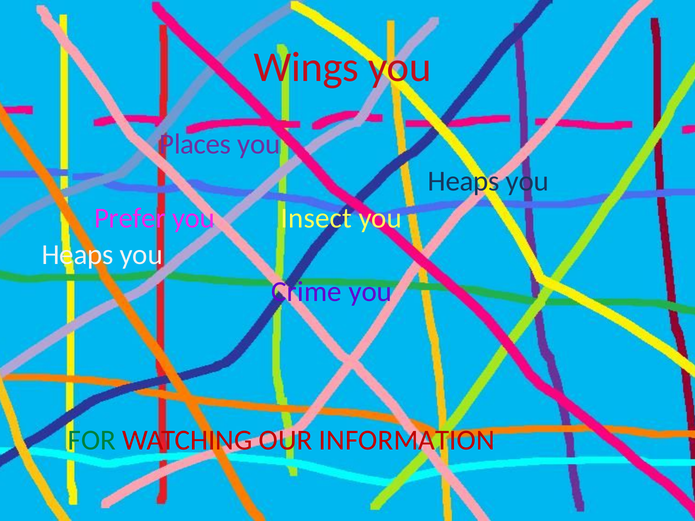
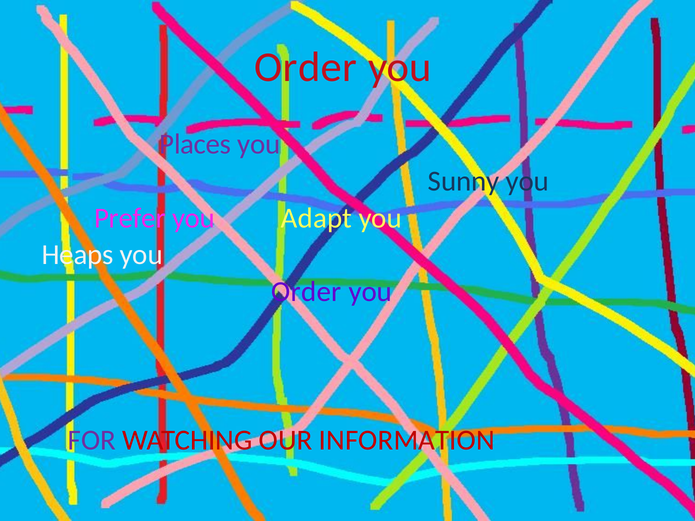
Wings at (306, 67): Wings -> Order
Heaps at (464, 181): Heaps -> Sunny
Insect: Insect -> Adapt
Crime at (306, 292): Crime -> Order
FOR colour: green -> purple
